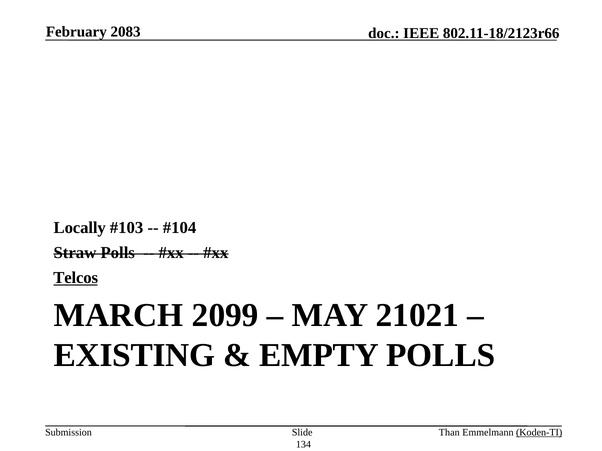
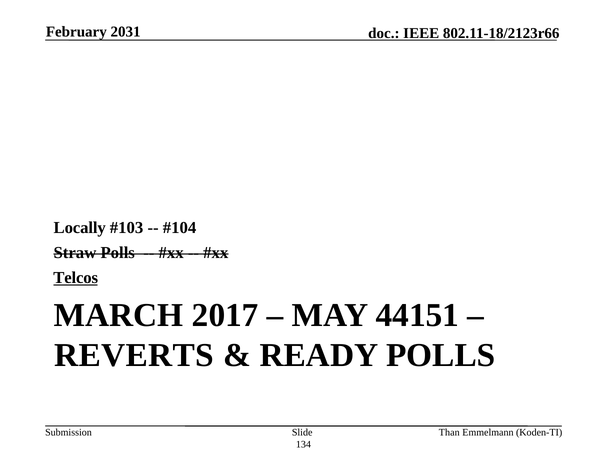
2083: 2083 -> 2031
2099: 2099 -> 2017
21021: 21021 -> 44151
EXISTING: EXISTING -> REVERTS
EMPTY: EMPTY -> READY
Koden-TI underline: present -> none
